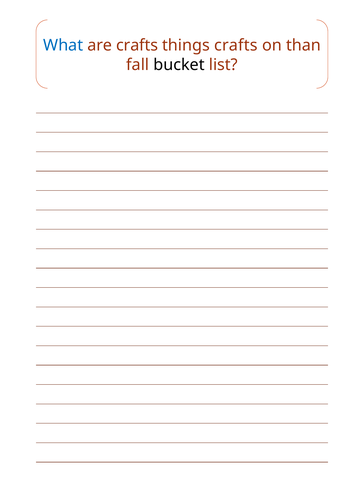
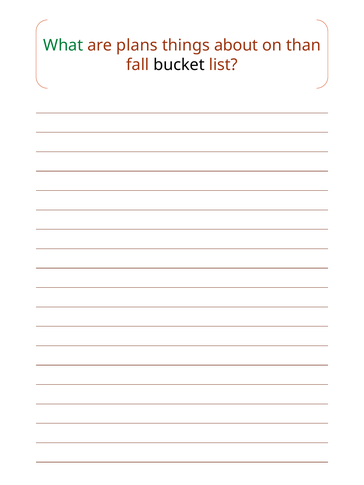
What colour: blue -> green
are crafts: crafts -> plans
things crafts: crafts -> about
